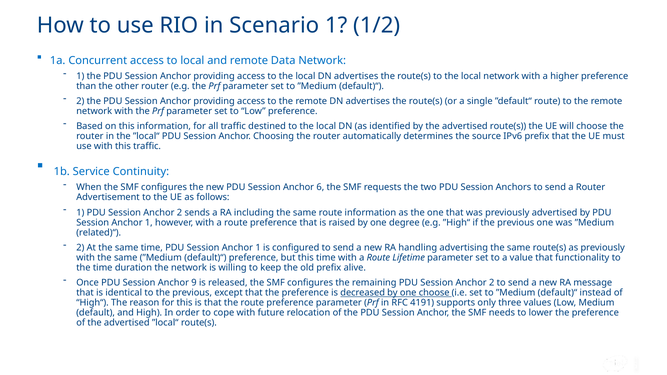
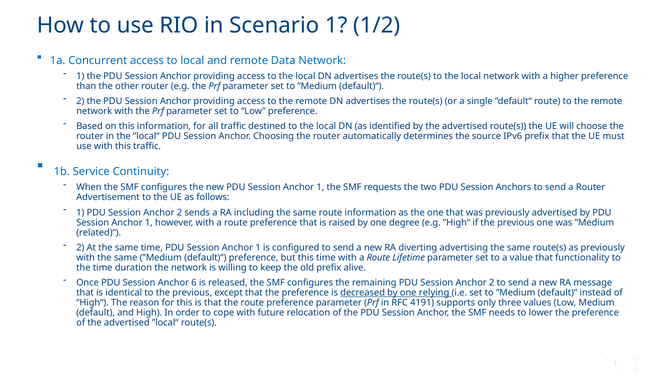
6 at (320, 188): 6 -> 1
handling: handling -> diverting
9: 9 -> 6
one choose: choose -> relying
